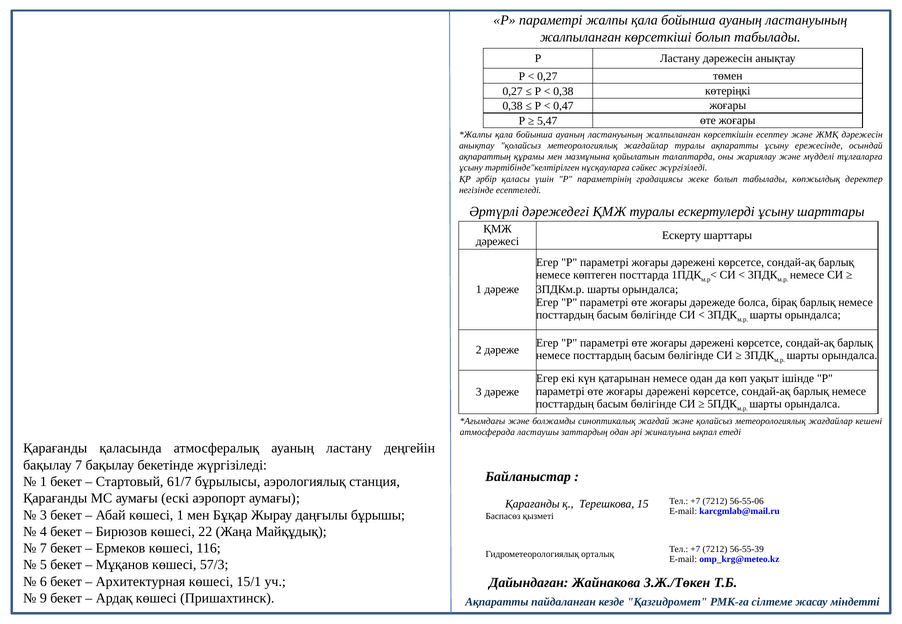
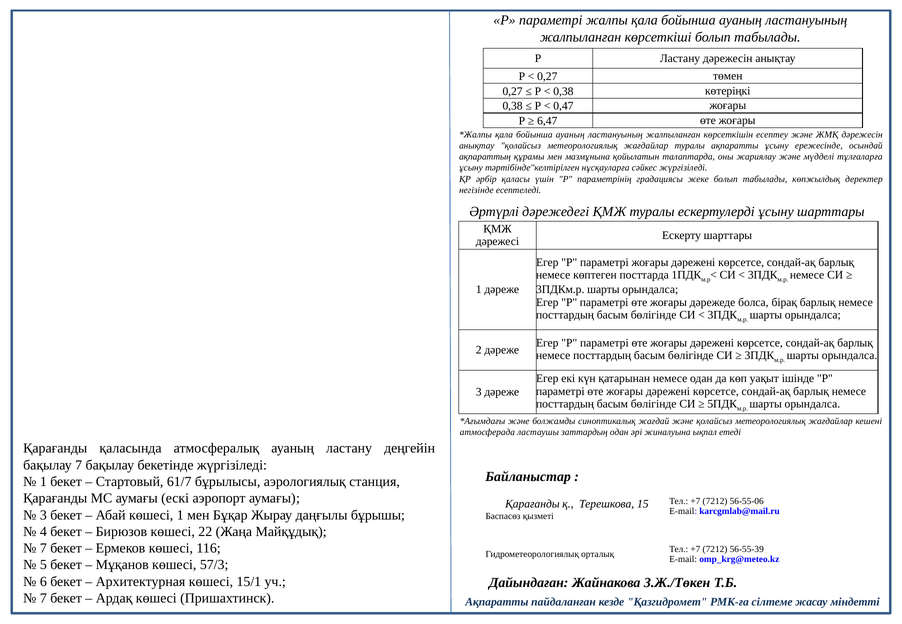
5,47: 5,47 -> 6,47
9 at (43, 599): 9 -> 7
